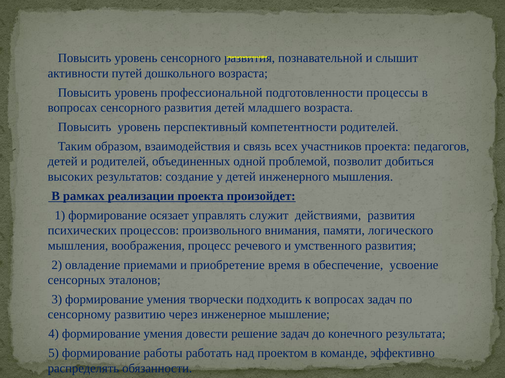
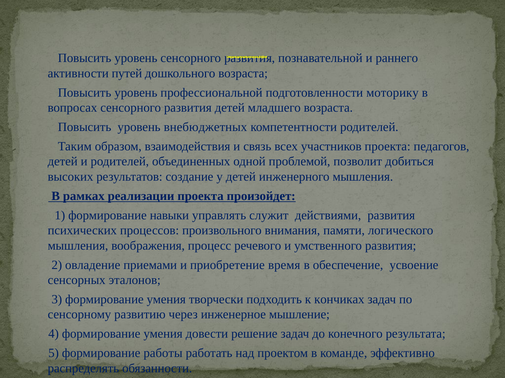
слышит: слышит -> раннего
процессы: процессы -> моторику
перспективный: перспективный -> внебюджетных
осязает: осязает -> навыки
к вопросах: вопросах -> кончиках
